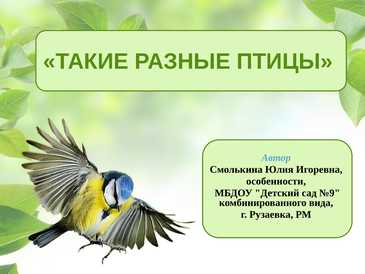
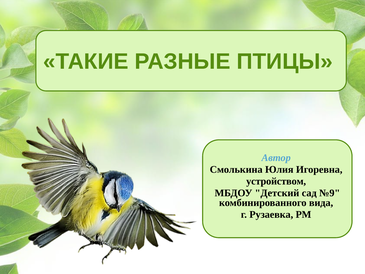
особенности: особенности -> устройством
